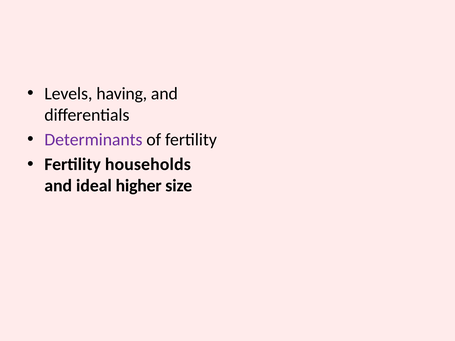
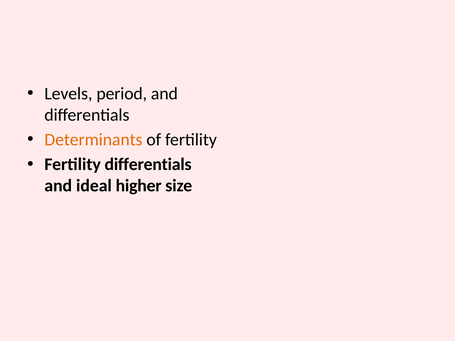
having: having -> period
Determinants colour: purple -> orange
Fertility households: households -> differentials
